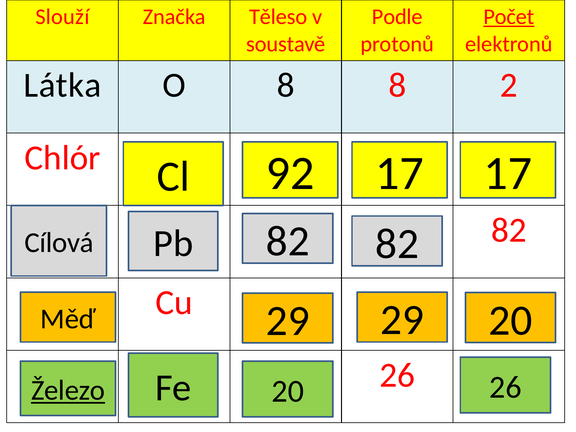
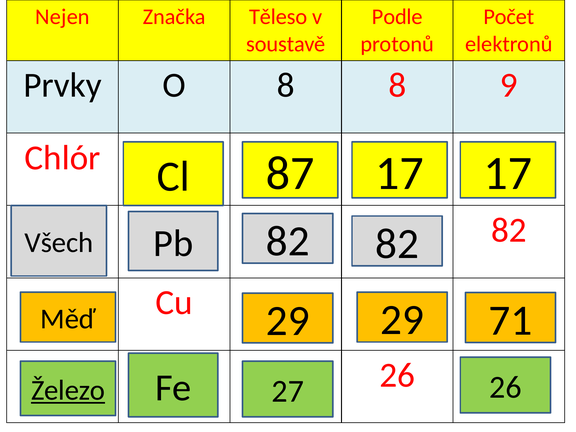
Slouží: Slouží -> Nejen
Počet underline: present -> none
Látka: Látka -> Prvky
2: 2 -> 9
92: 92 -> 87
Cílová: Cílová -> Všech
29 20: 20 -> 71
Fe 20: 20 -> 27
